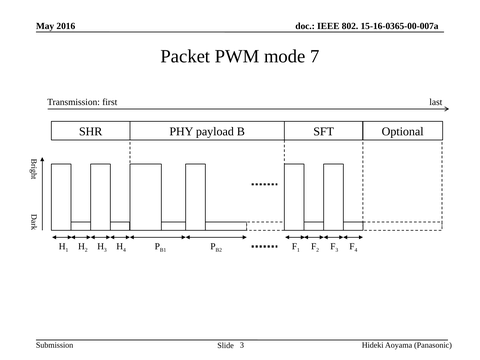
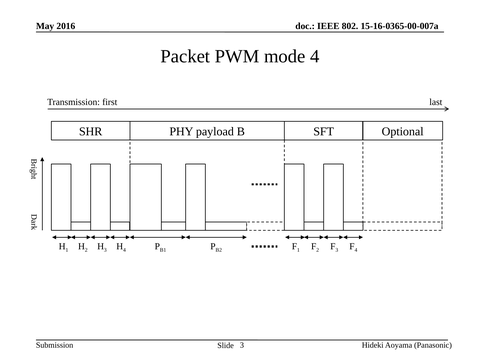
mode 7: 7 -> 4
